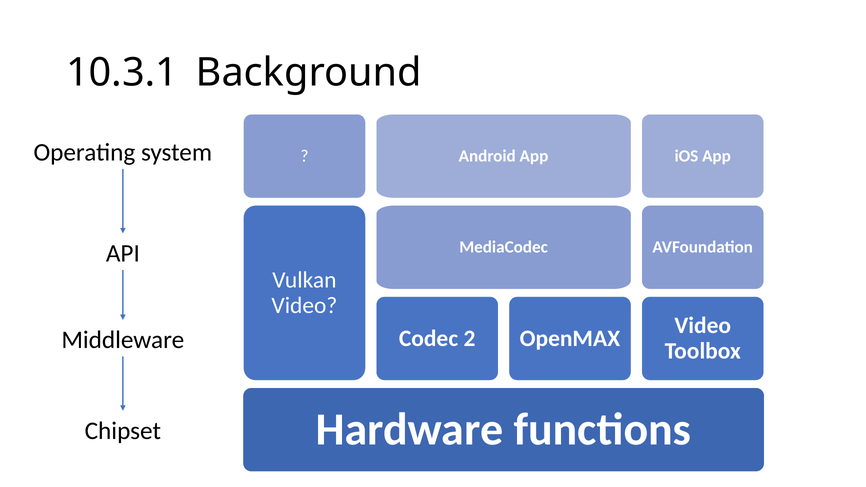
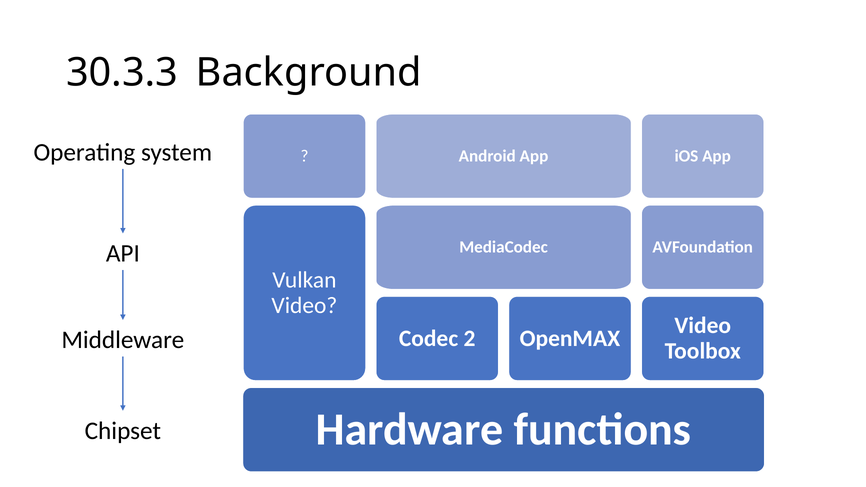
10.3.1: 10.3.1 -> 30.3.3
